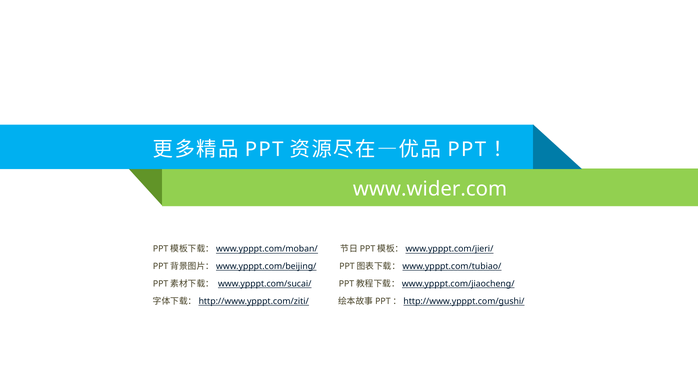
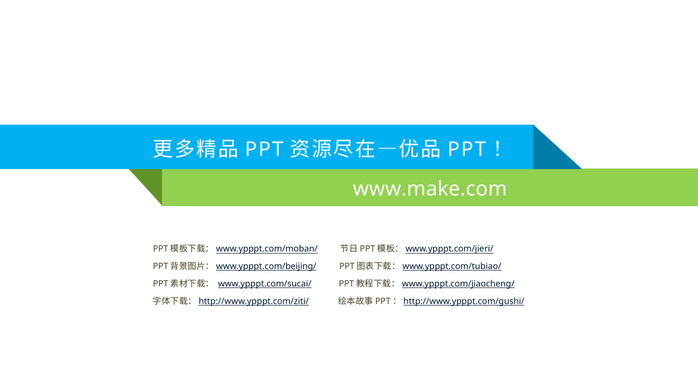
www.wider.com: www.wider.com -> www.make.com
